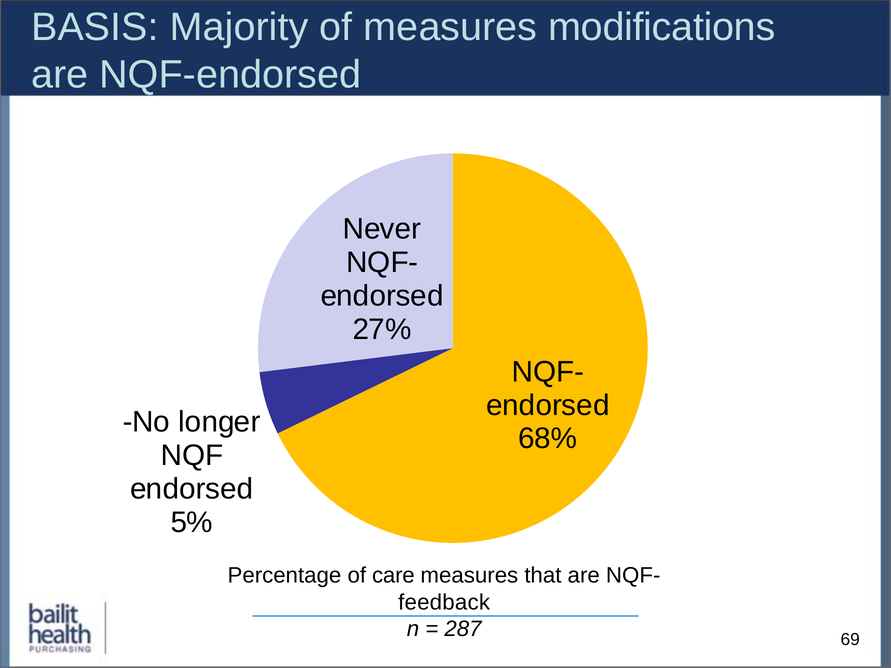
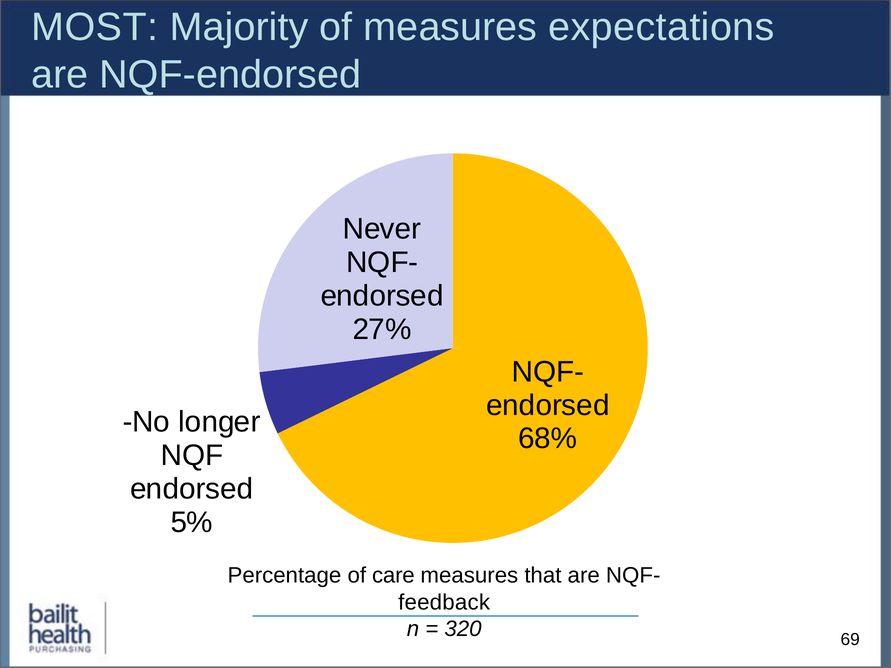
BASIS: BASIS -> MOST
modifications: modifications -> expectations
287: 287 -> 320
